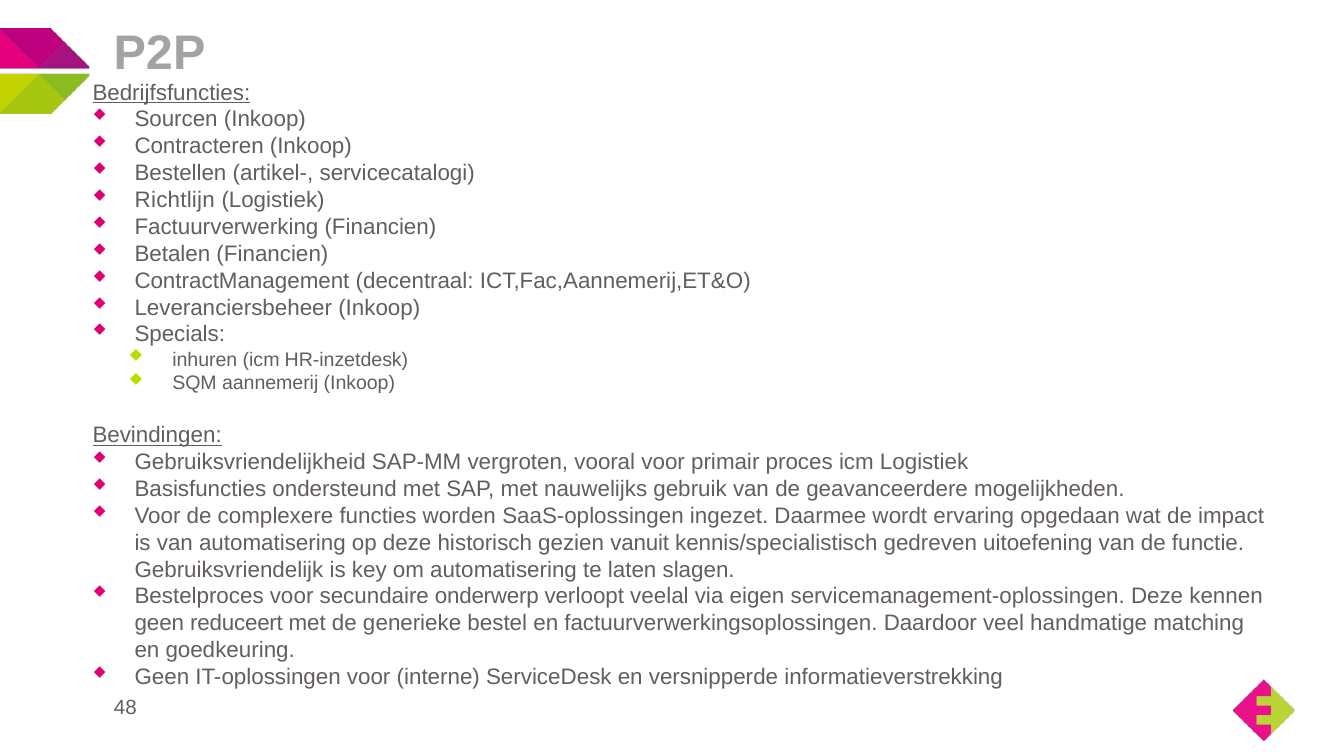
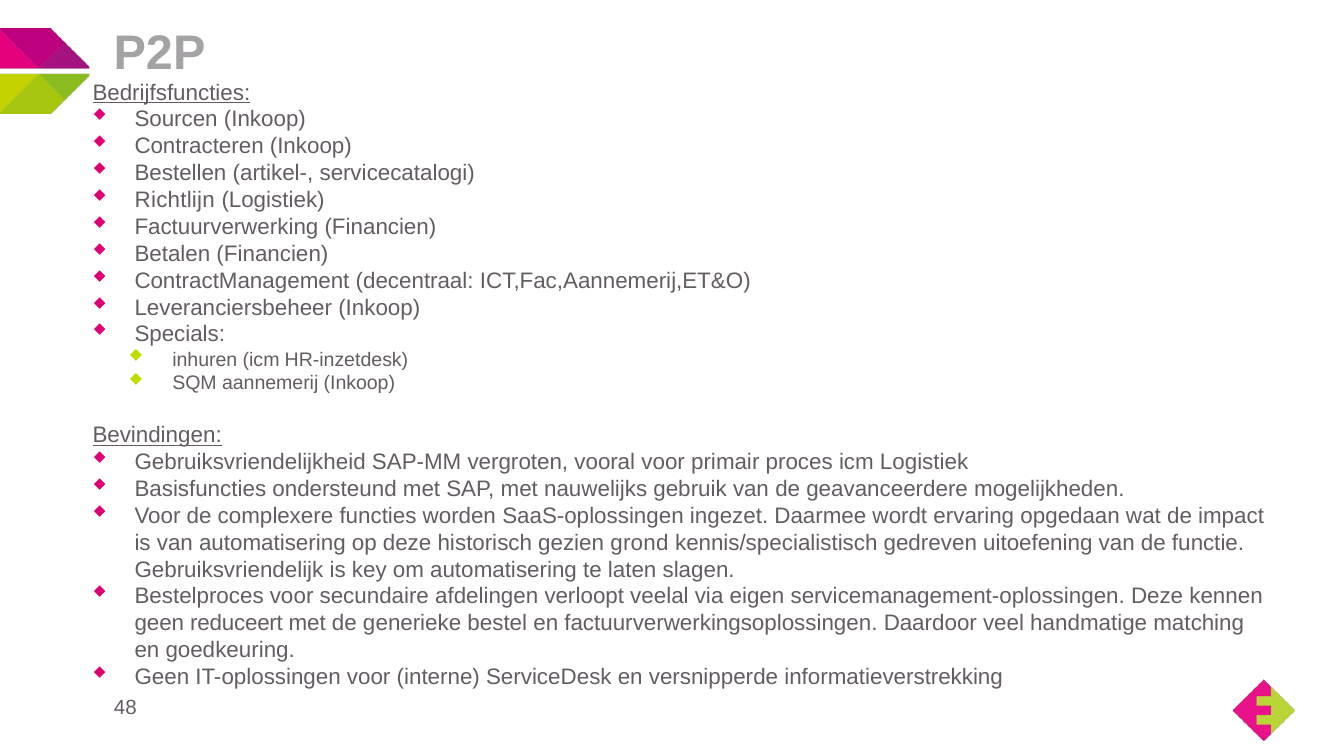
vanuit: vanuit -> grond
onderwerp: onderwerp -> afdelingen
